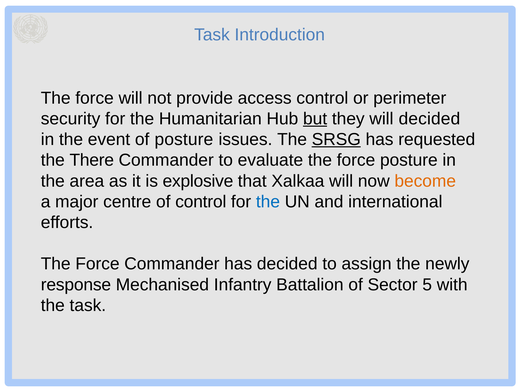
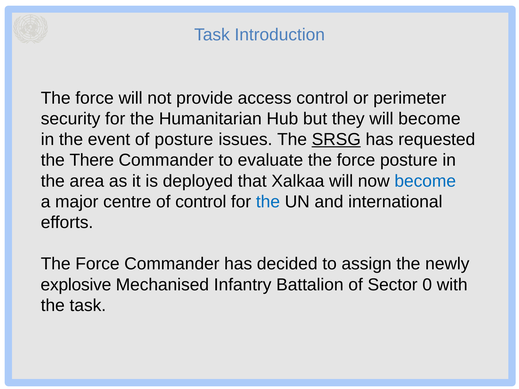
but underline: present -> none
will decided: decided -> become
explosive: explosive -> deployed
become at (425, 181) colour: orange -> blue
response: response -> explosive
5: 5 -> 0
